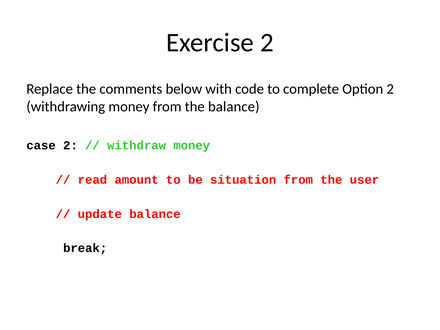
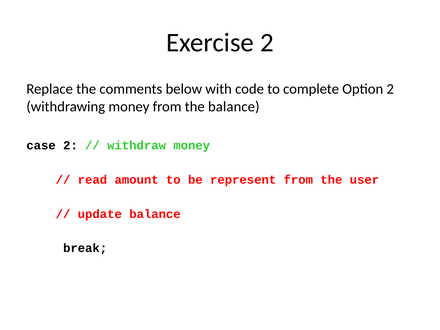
situation: situation -> represent
